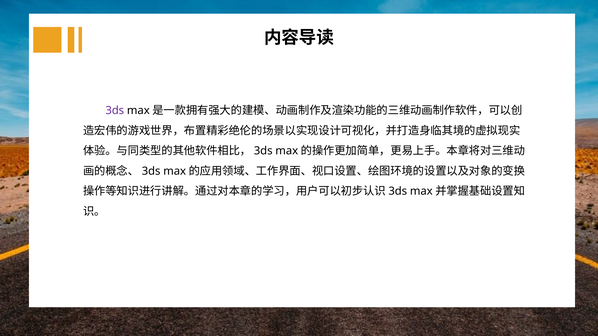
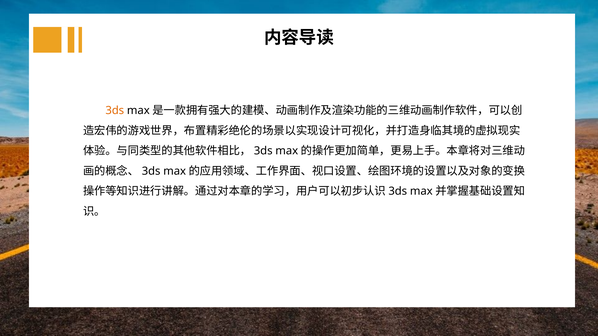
3ds colour: purple -> orange
